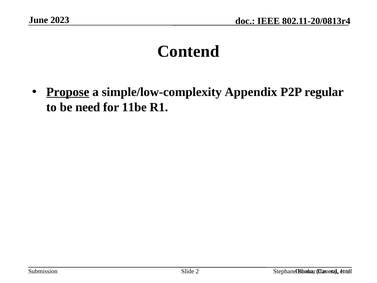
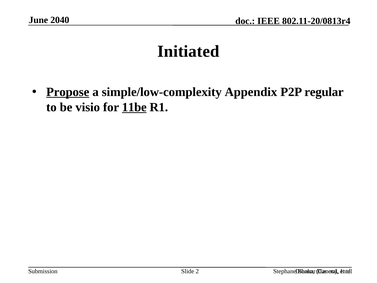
2023: 2023 -> 2040
Contend: Contend -> Initiated
need: need -> visio
11be underline: none -> present
